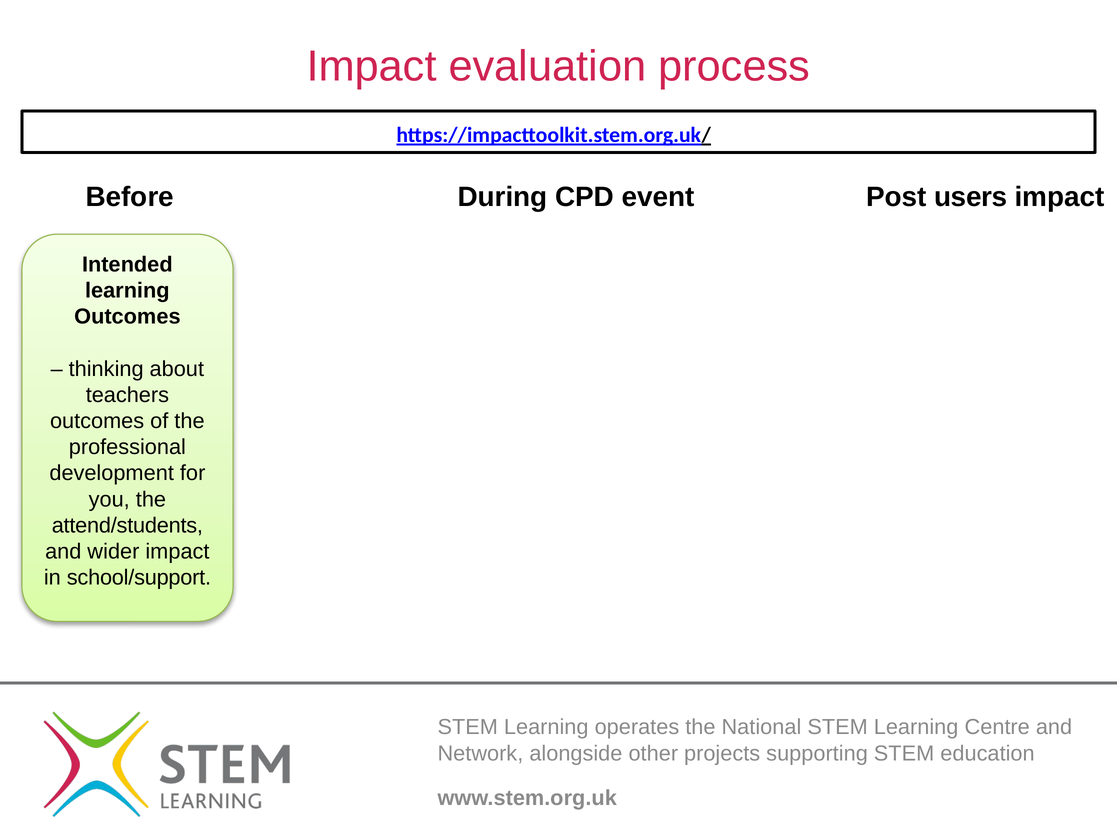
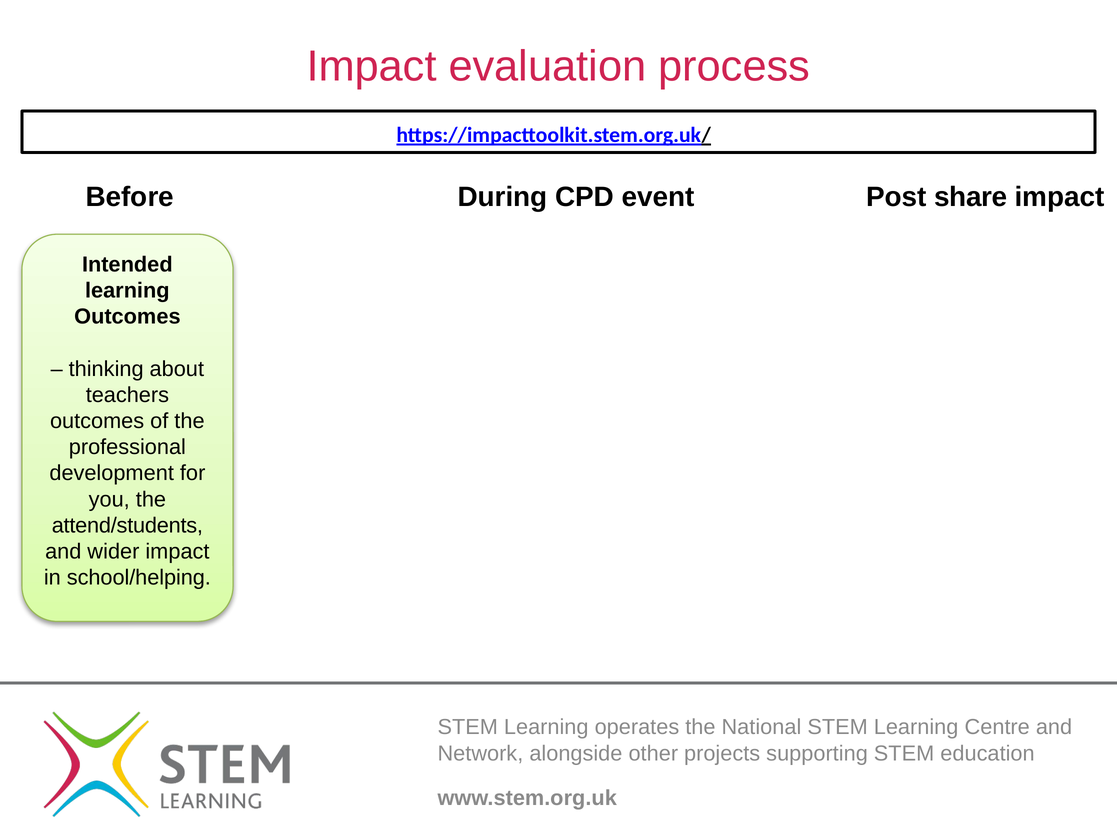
users: users -> share
school/support: school/support -> school/helping
